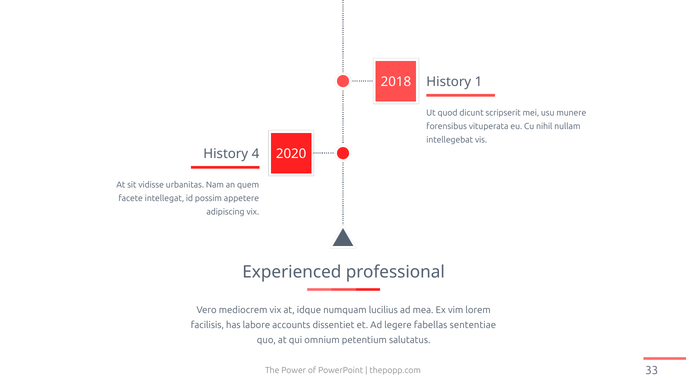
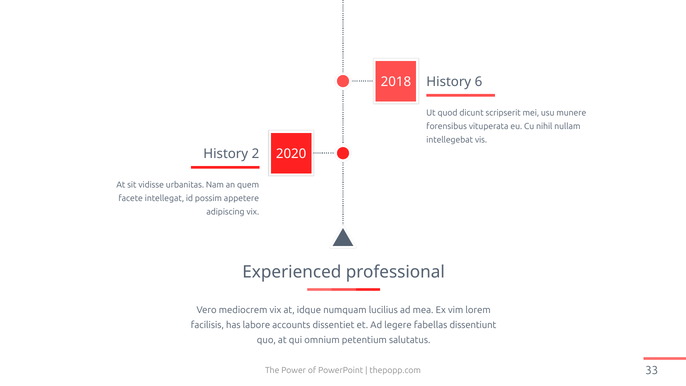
1: 1 -> 6
4: 4 -> 2
sententiae: sententiae -> dissentiunt
